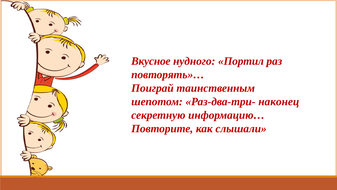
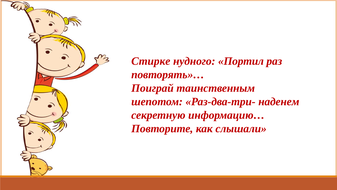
Вкусное: Вкусное -> Стирке
наконец: наконец -> наденем
